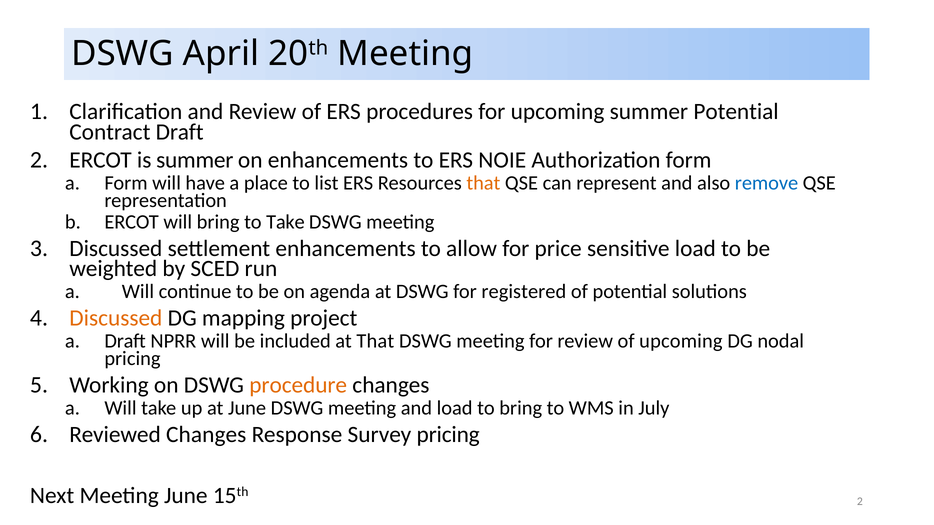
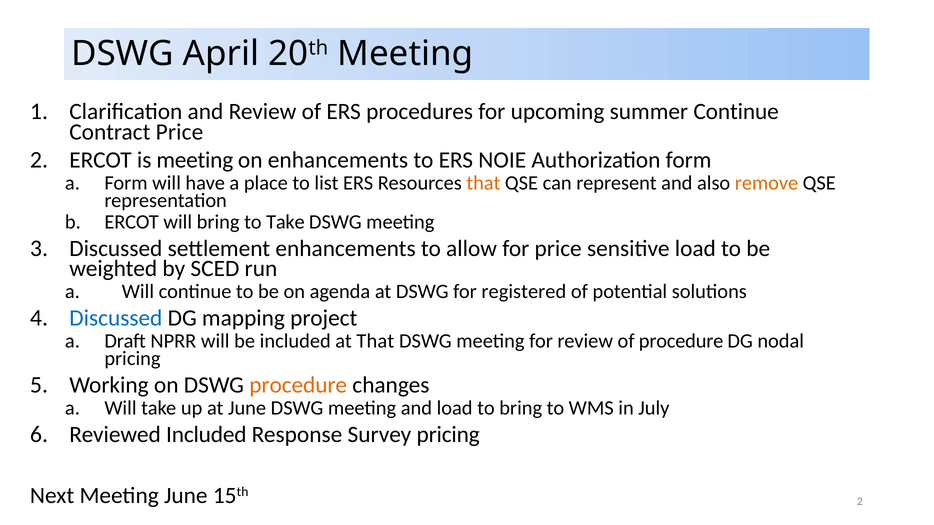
summer Potential: Potential -> Continue
Contract Draft: Draft -> Price
is summer: summer -> meeting
remove colour: blue -> orange
Discussed at (116, 318) colour: orange -> blue
of upcoming: upcoming -> procedure
Reviewed Changes: Changes -> Included
